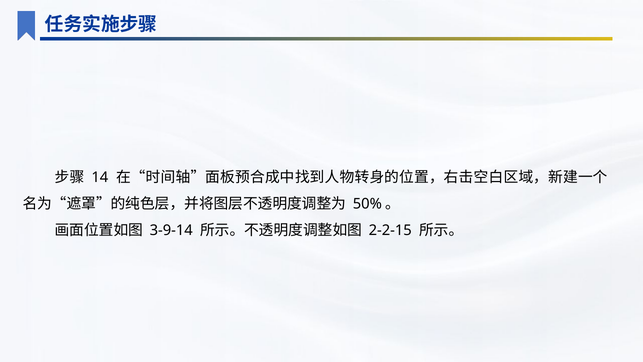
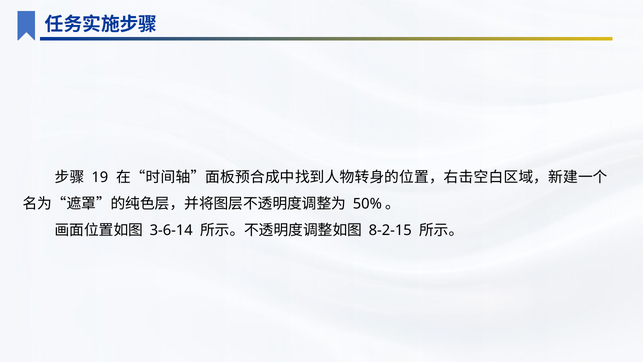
14: 14 -> 19
3-9-14: 3-9-14 -> 3-6-14
2-2-15: 2-2-15 -> 8-2-15
